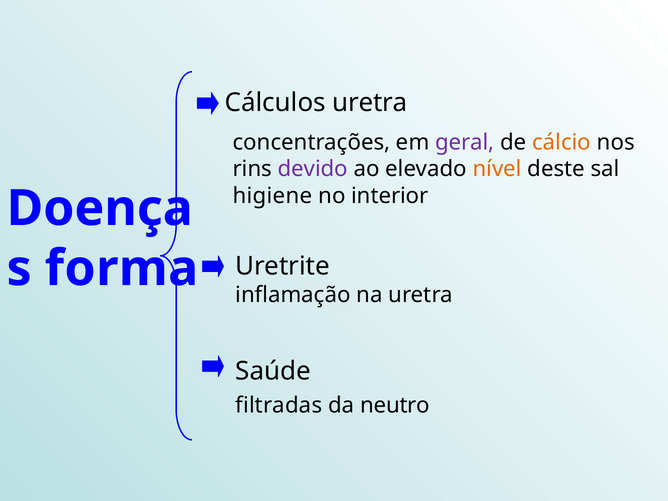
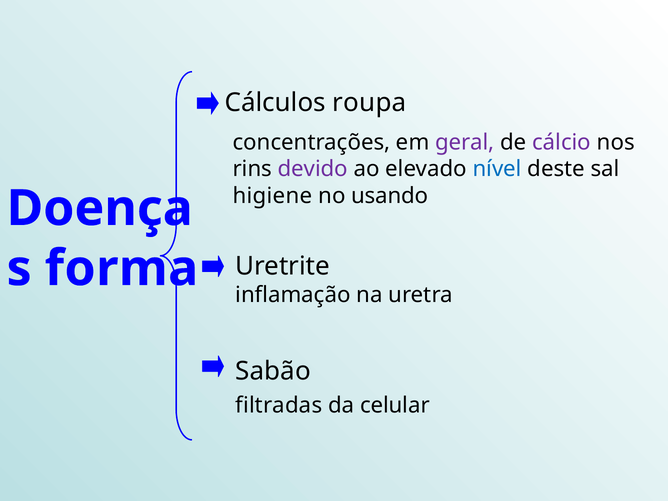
Cálculos uretra: uretra -> roupa
cálcio colour: orange -> purple
nível colour: orange -> blue
interior: interior -> usando
Saúde: Saúde -> Sabão
neutro: neutro -> celular
